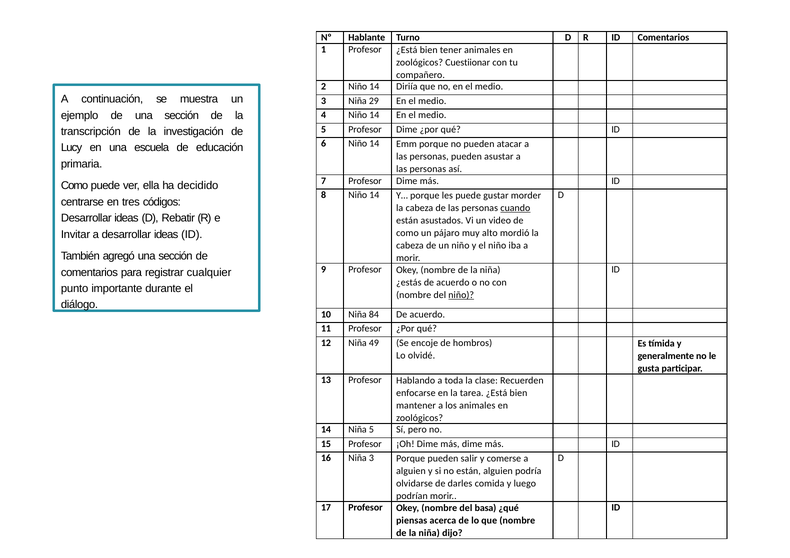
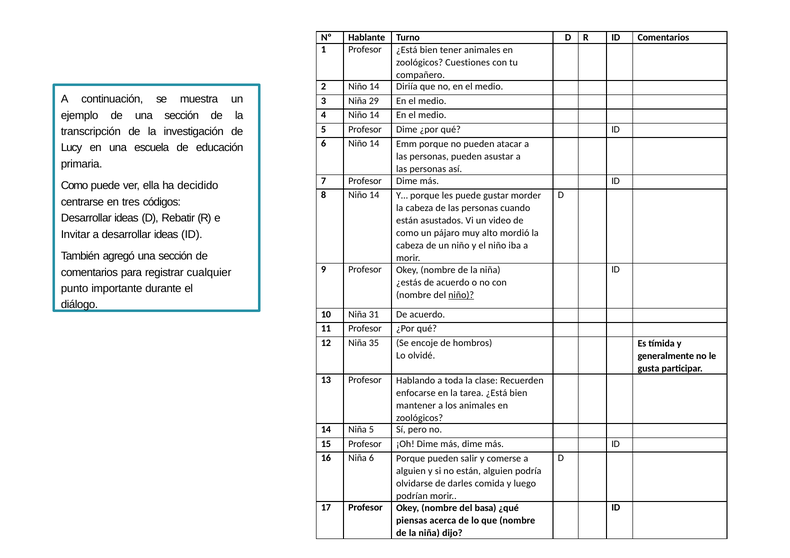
Cuestiionar: Cuestiionar -> Cuestiones
cuando underline: present -> none
84: 84 -> 31
49: 49 -> 35
Niña 3: 3 -> 6
